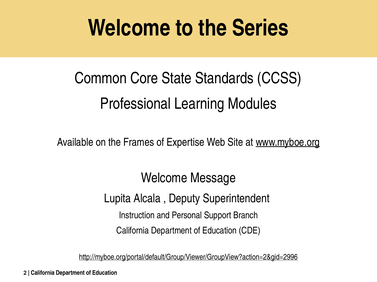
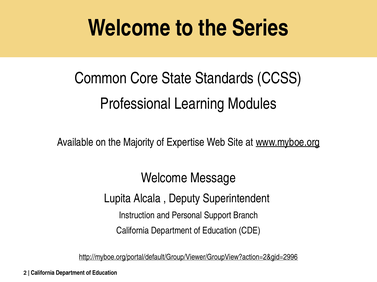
Frames: Frames -> Majority
